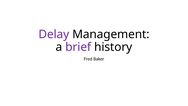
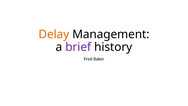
Delay colour: purple -> orange
